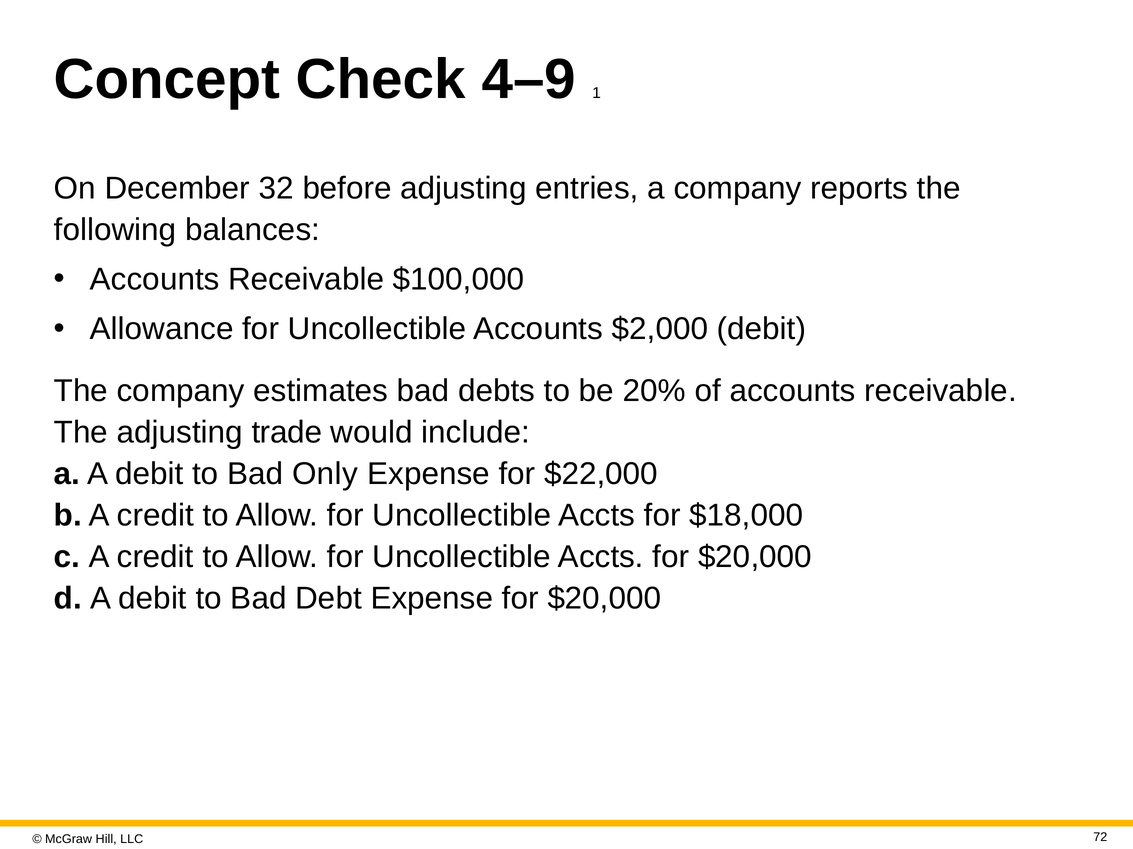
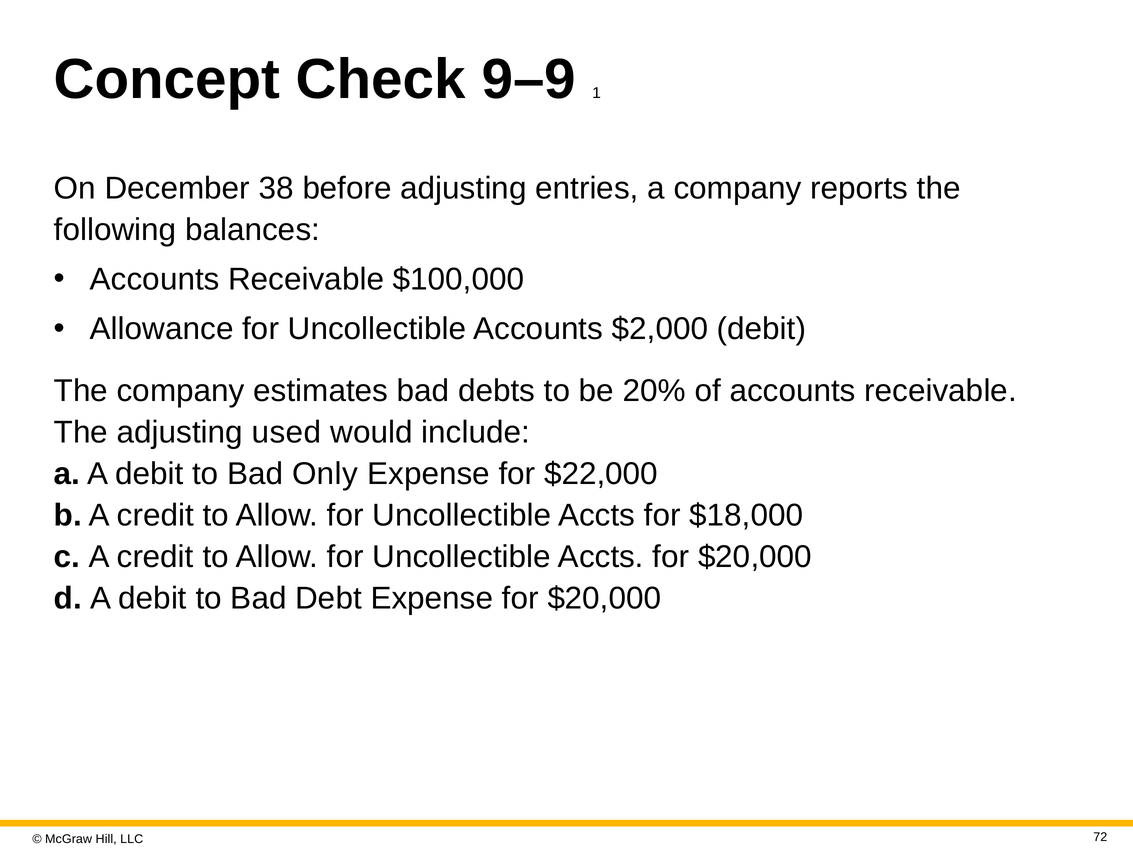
4–9: 4–9 -> 9–9
32: 32 -> 38
trade: trade -> used
